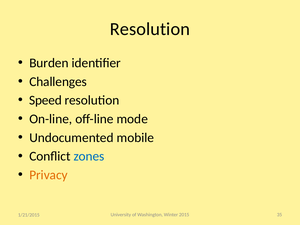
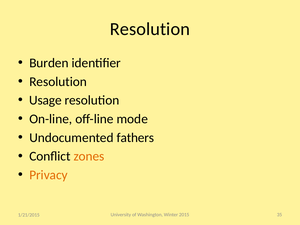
Challenges at (58, 82): Challenges -> Resolution
Speed: Speed -> Usage
mobile: mobile -> fathers
zones colour: blue -> orange
